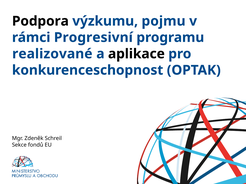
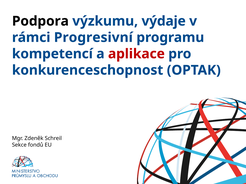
pojmu: pojmu -> výdaje
realizované: realizované -> kompetencí
aplikace colour: black -> red
